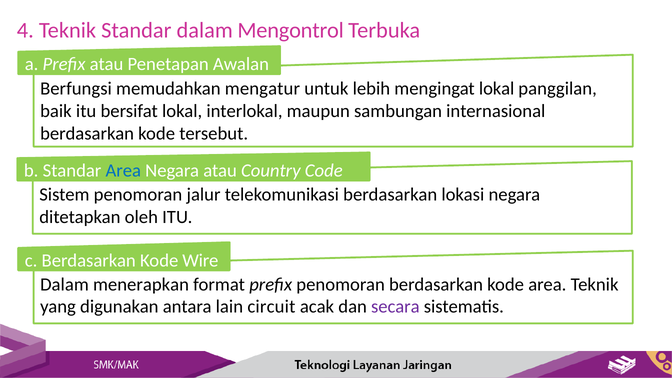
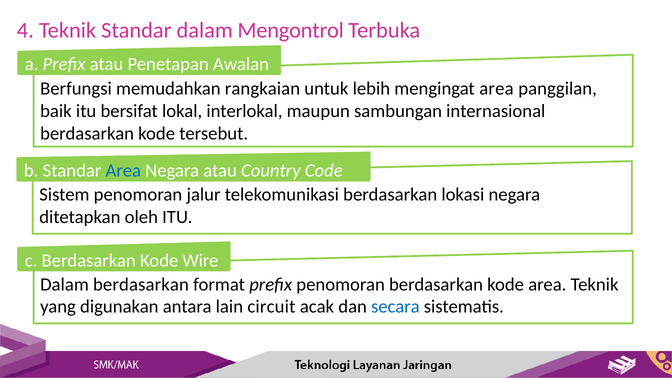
mengatur: mengatur -> rangkaian
mengingat lokal: lokal -> area
Dalam menerapkan: menerapkan -> berdasarkan
secara colour: purple -> blue
